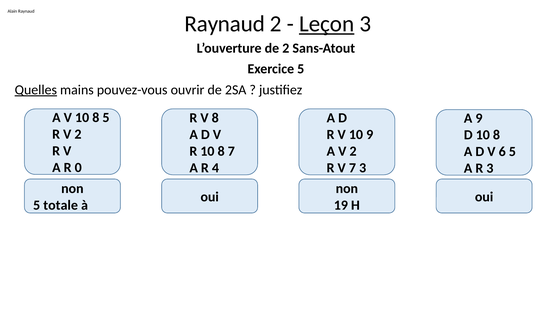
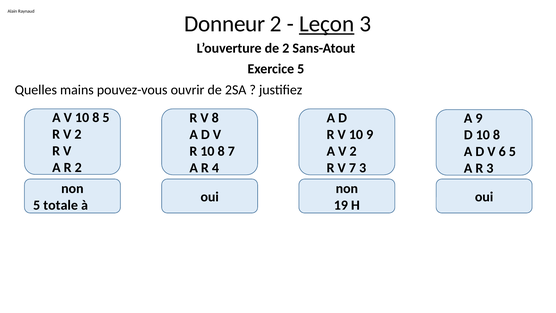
Raynaud at (225, 24): Raynaud -> Donneur
Quelles underline: present -> none
R 0: 0 -> 2
